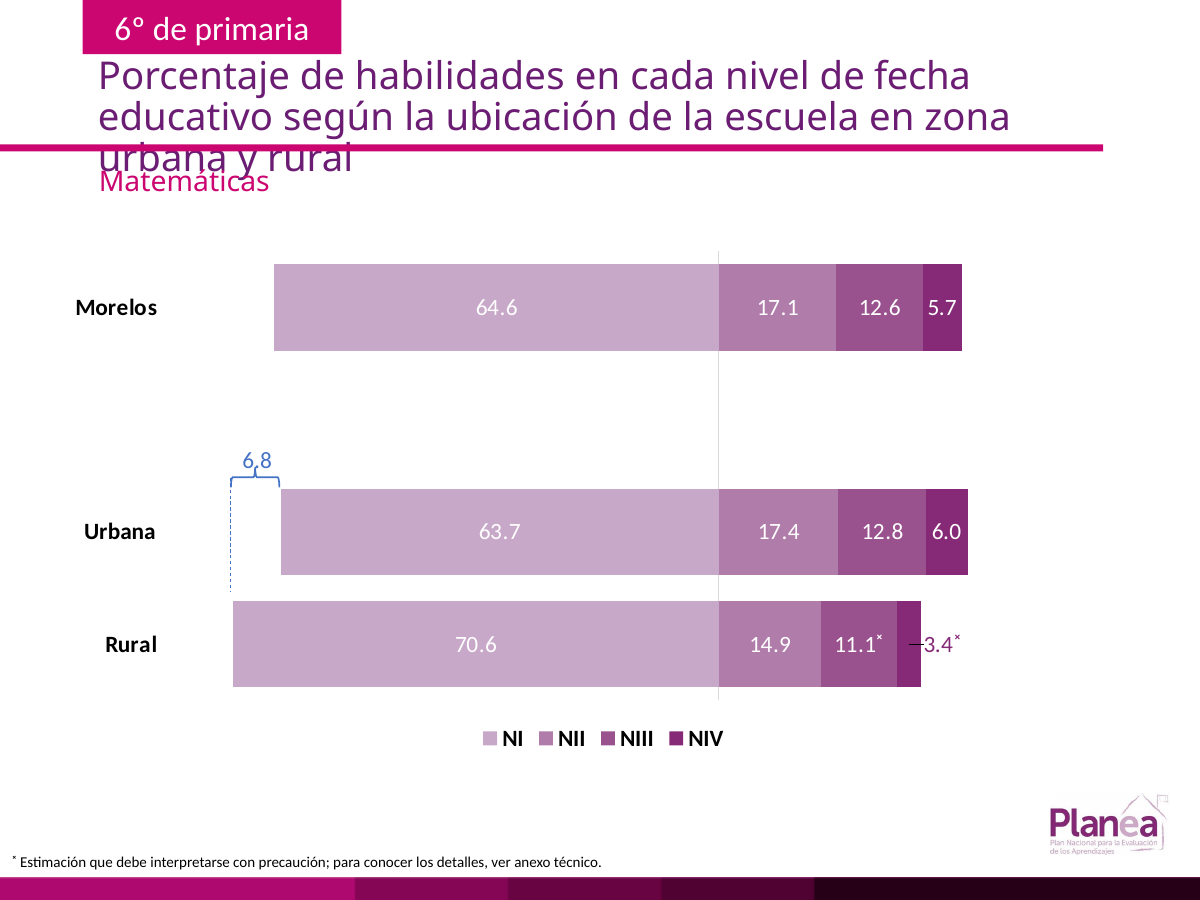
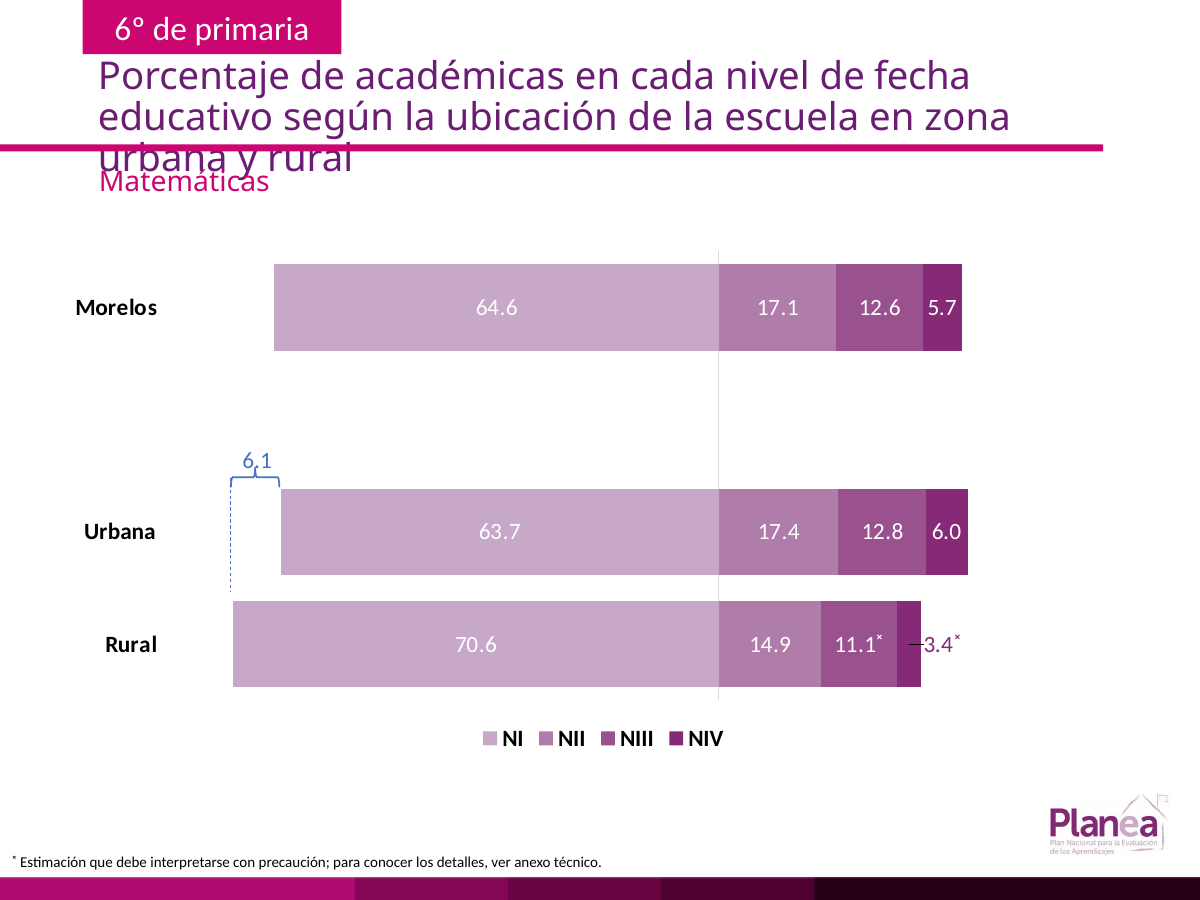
habilidades: habilidades -> académicas
6.8: 6.8 -> 6.1
